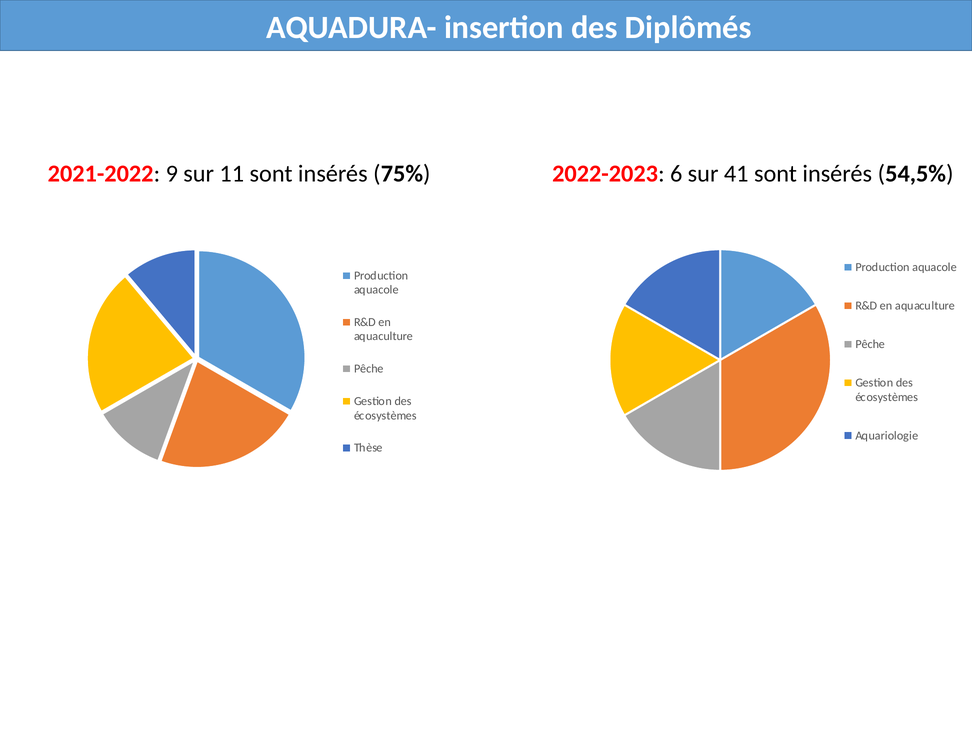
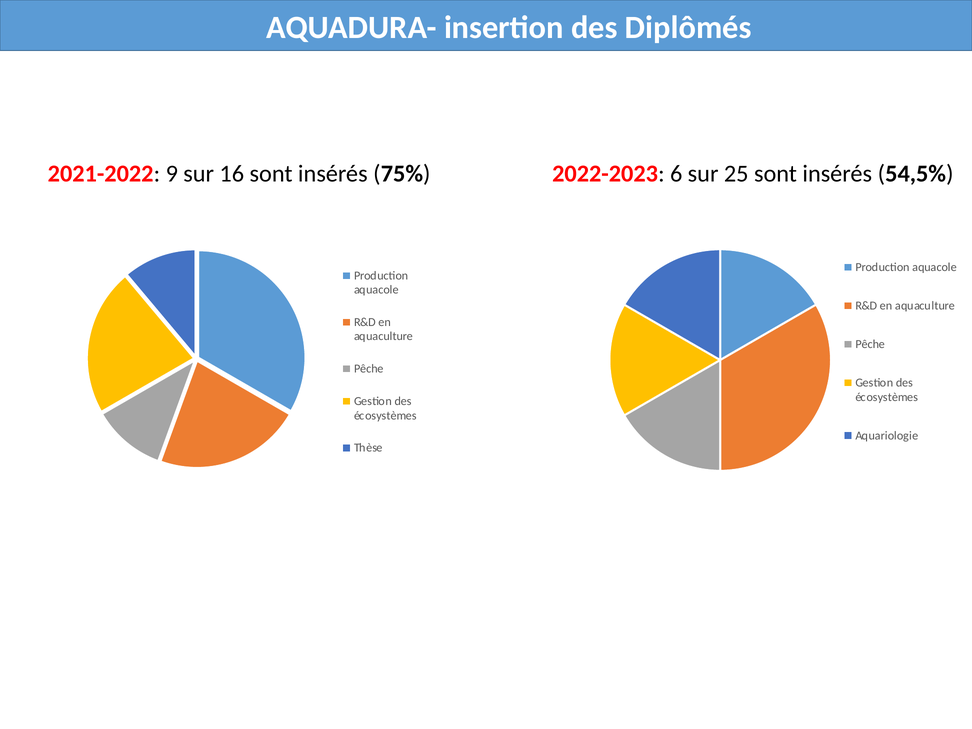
11: 11 -> 16
41: 41 -> 25
